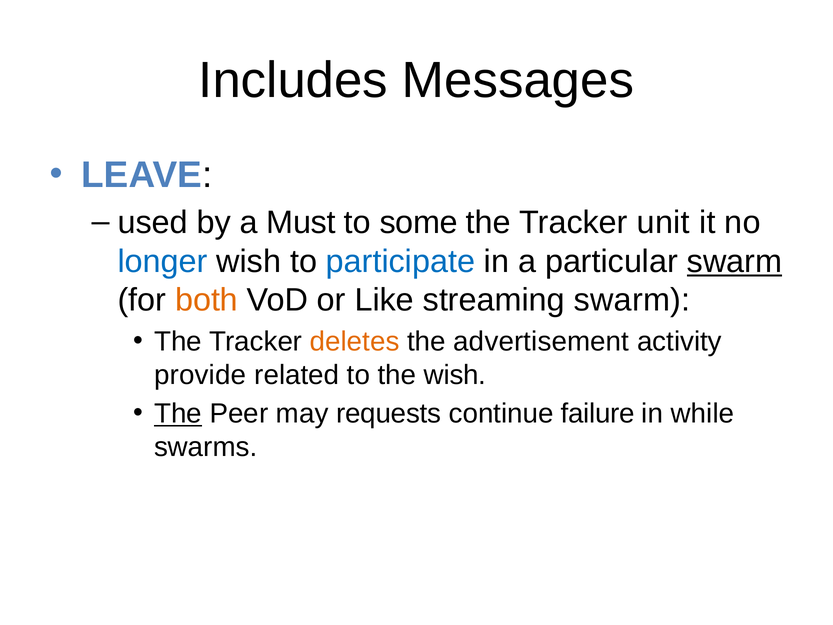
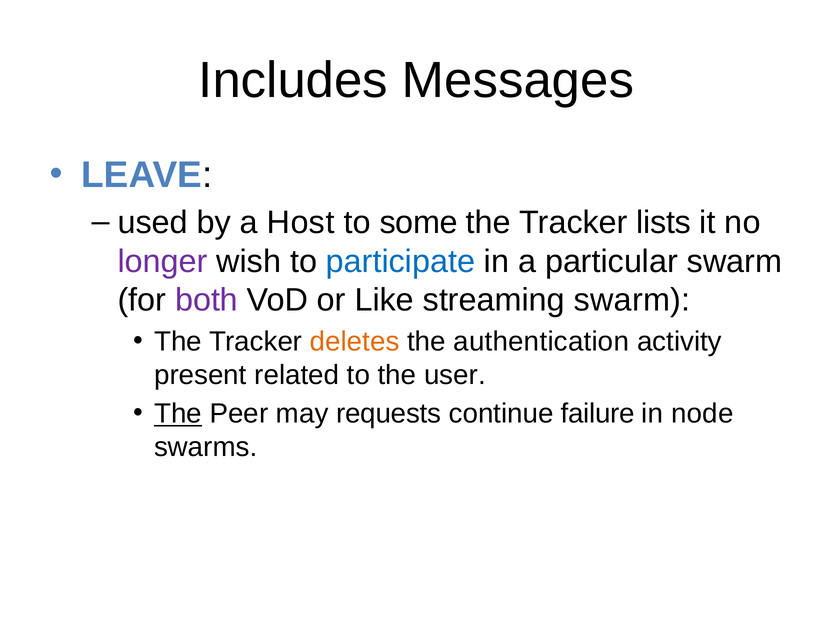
Must: Must -> Host
unit: unit -> lists
longer colour: blue -> purple
swarm at (735, 261) underline: present -> none
both colour: orange -> purple
advertisement: advertisement -> authentication
provide: provide -> present
the wish: wish -> user
while: while -> node
